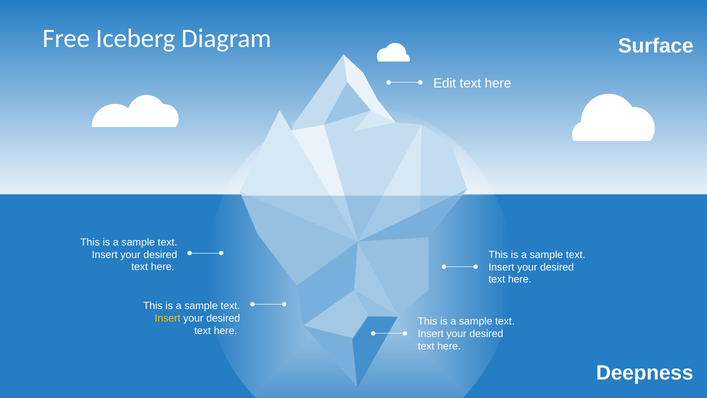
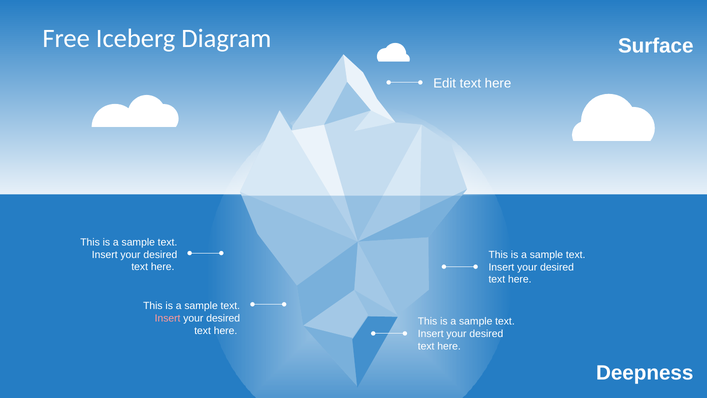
Insert at (168, 318) colour: yellow -> pink
